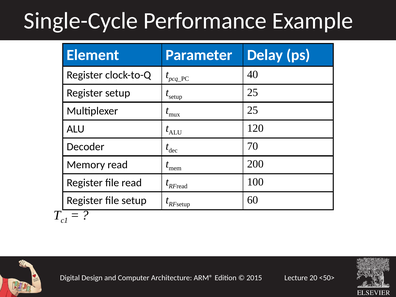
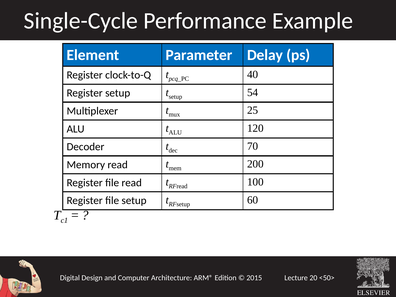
setup 25: 25 -> 54
